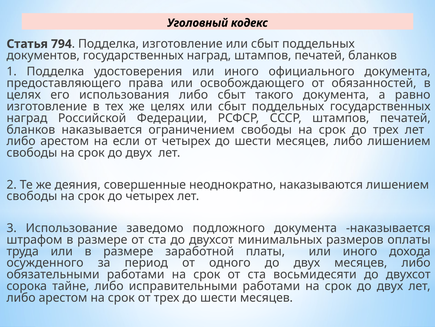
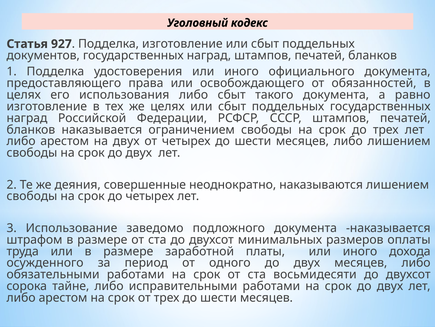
794: 794 -> 927
на если: если -> двух
